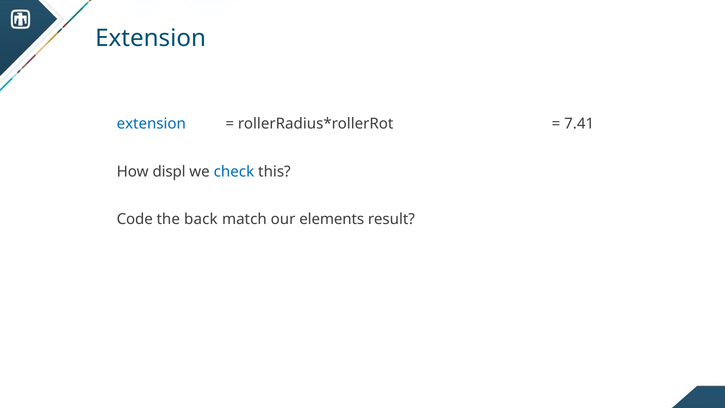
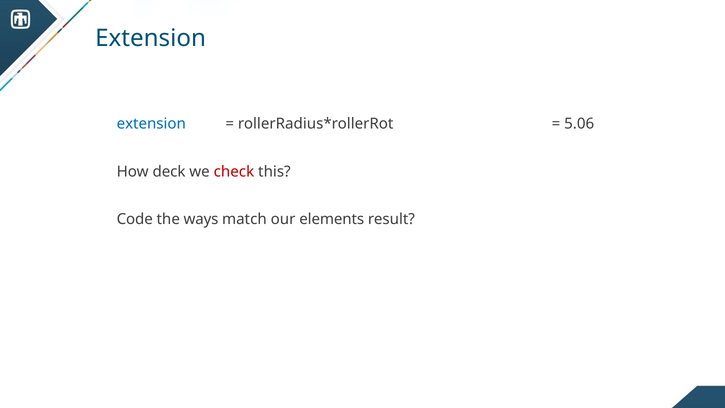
7.41: 7.41 -> 5.06
displ: displ -> deck
check colour: blue -> red
back: back -> ways
